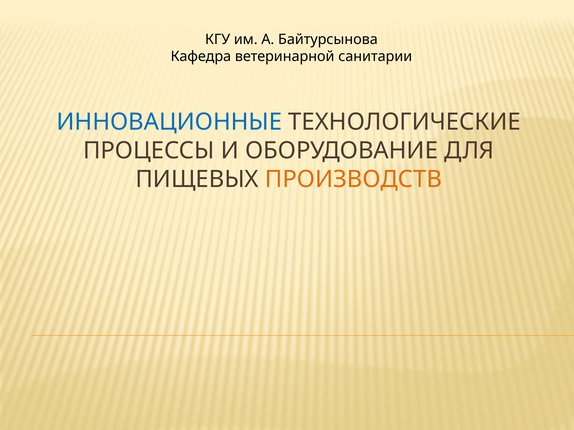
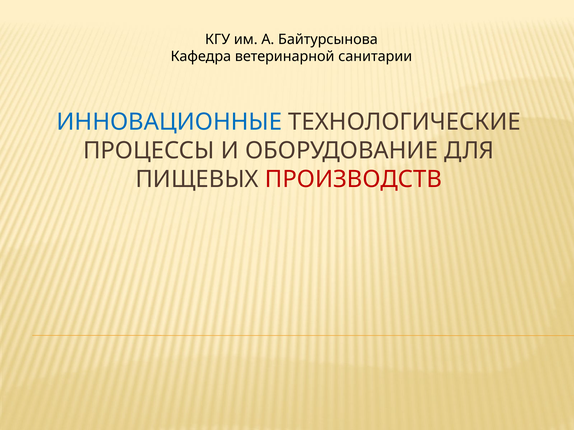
ПРОИЗВОДСТВ colour: orange -> red
